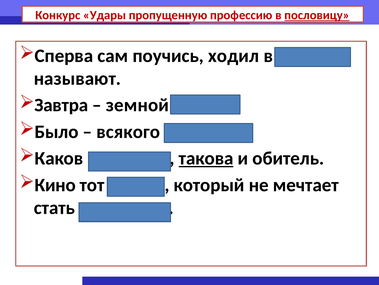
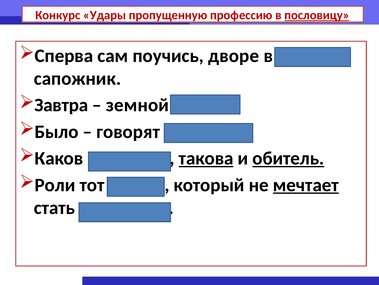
ходил: ходил -> дворе
называют: называют -> сапожник
всякого: всякого -> говорят
обитель underline: none -> present
Кино: Кино -> Роли
мечтает underline: none -> present
